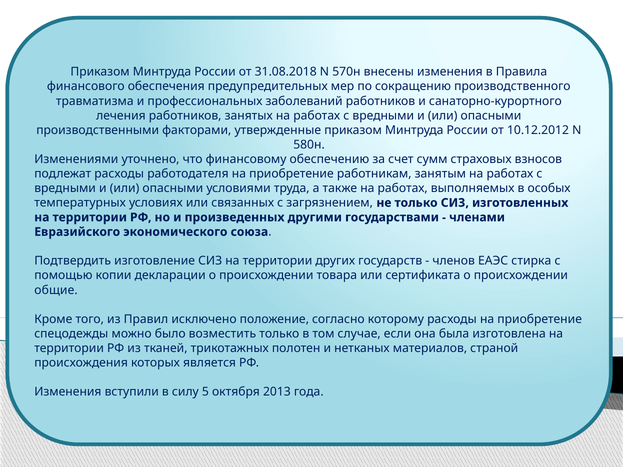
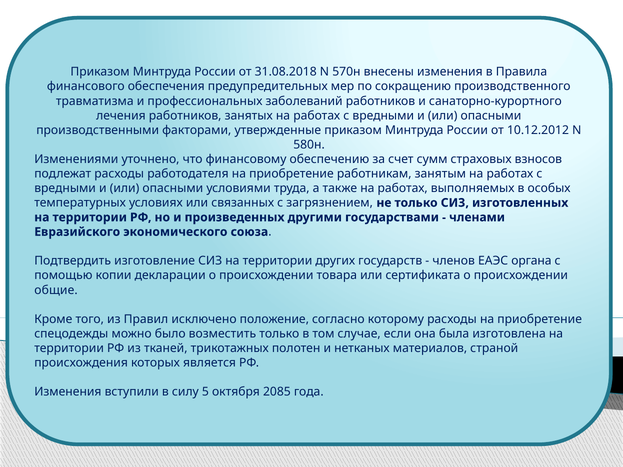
стирка: стирка -> органа
2013: 2013 -> 2085
